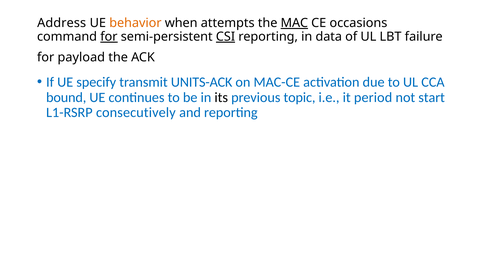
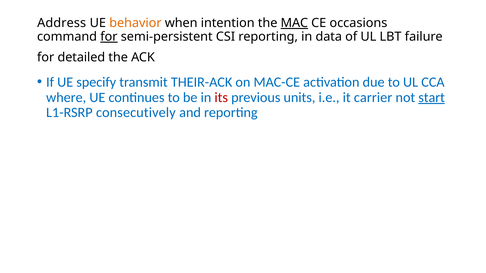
attempts: attempts -> intention
CSI underline: present -> none
payload: payload -> detailed
UNITS-ACK: UNITS-ACK -> THEIR-ACK
bound: bound -> where
its colour: black -> red
topic: topic -> units
period: period -> carrier
start underline: none -> present
